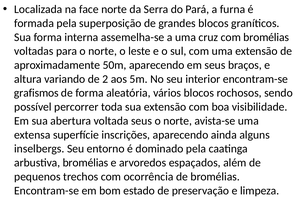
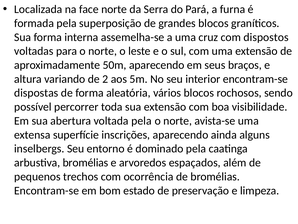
com bromélias: bromélias -> dispostos
grafismos: grafismos -> dispostas
voltada seus: seus -> pela
